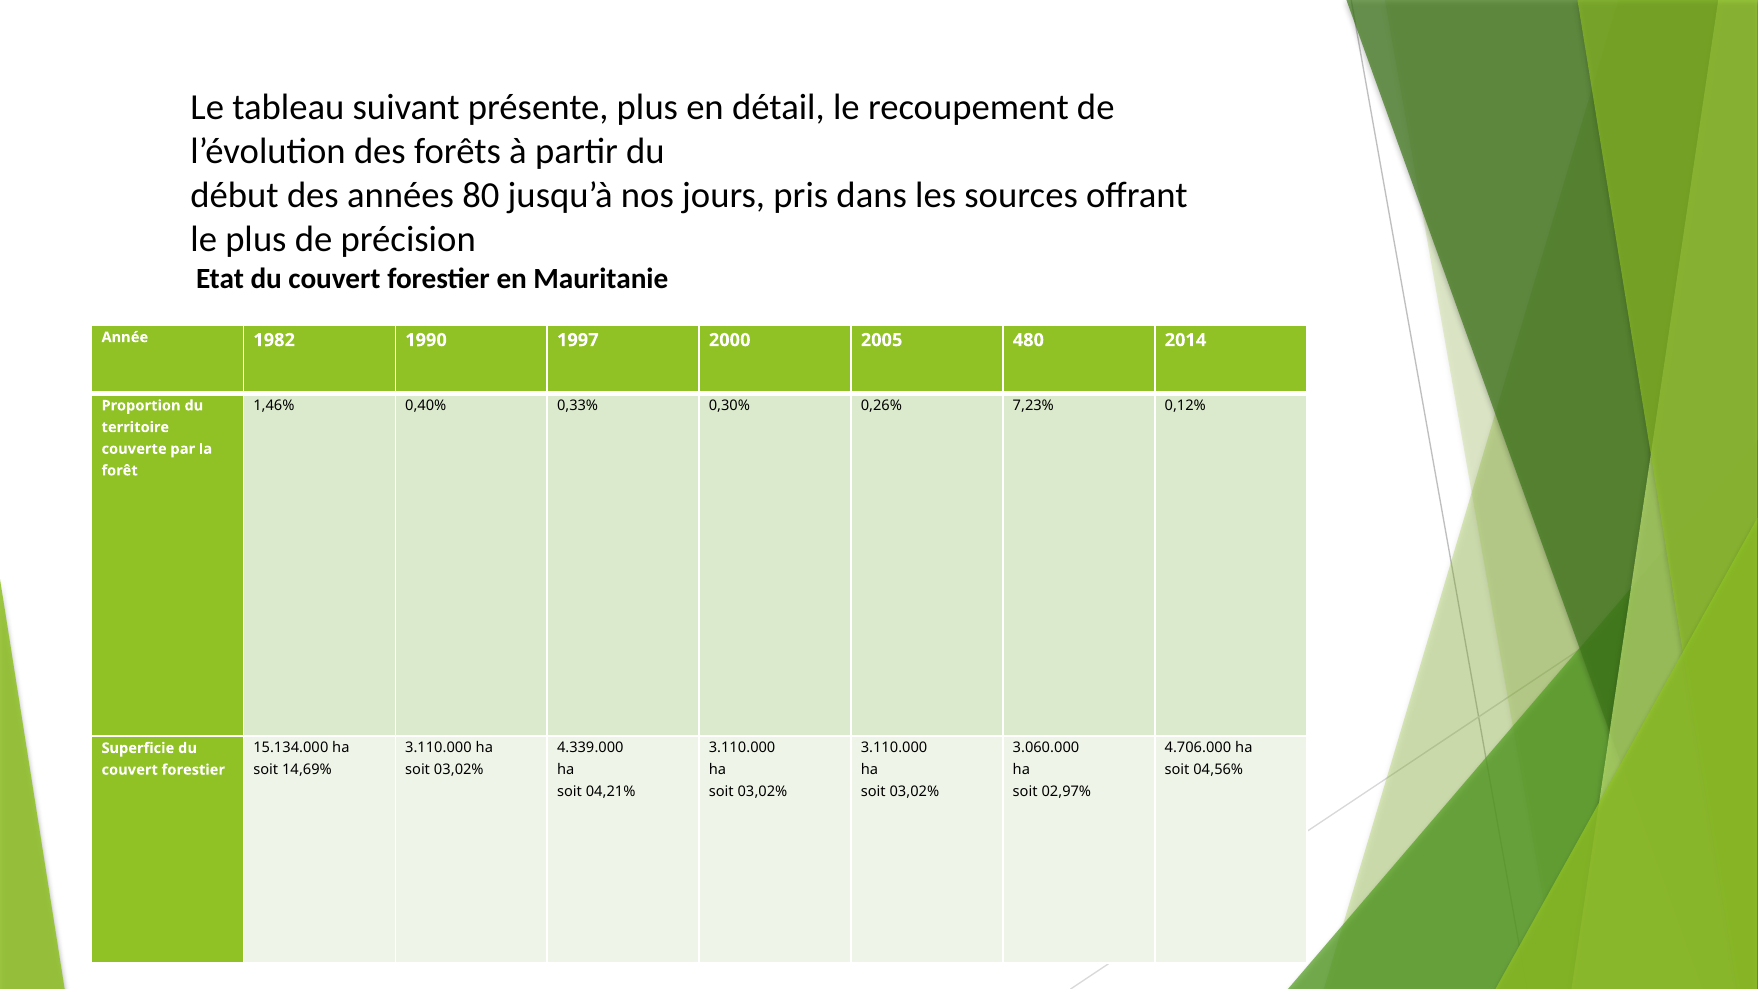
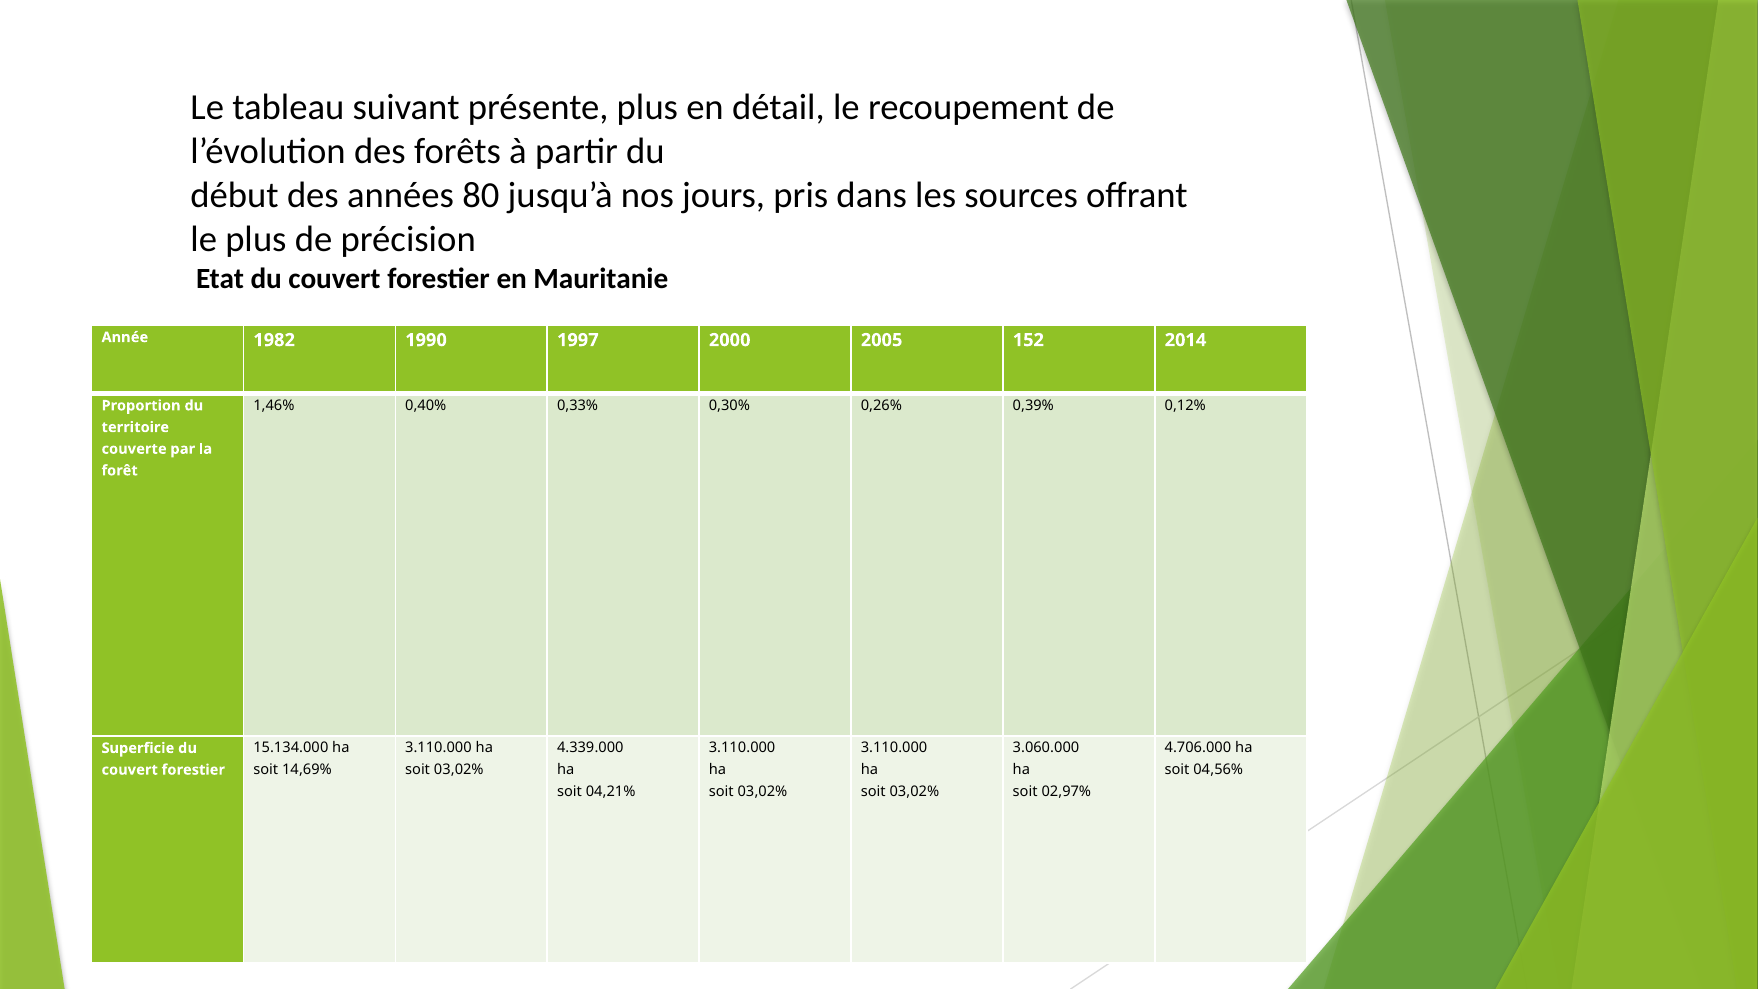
480: 480 -> 152
7,23%: 7,23% -> 0,39%
